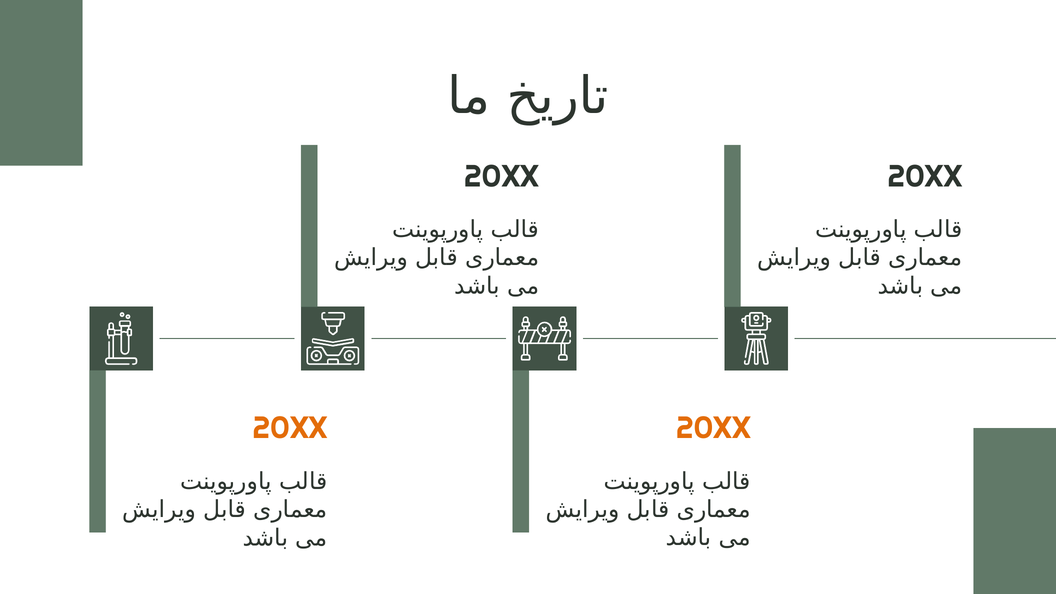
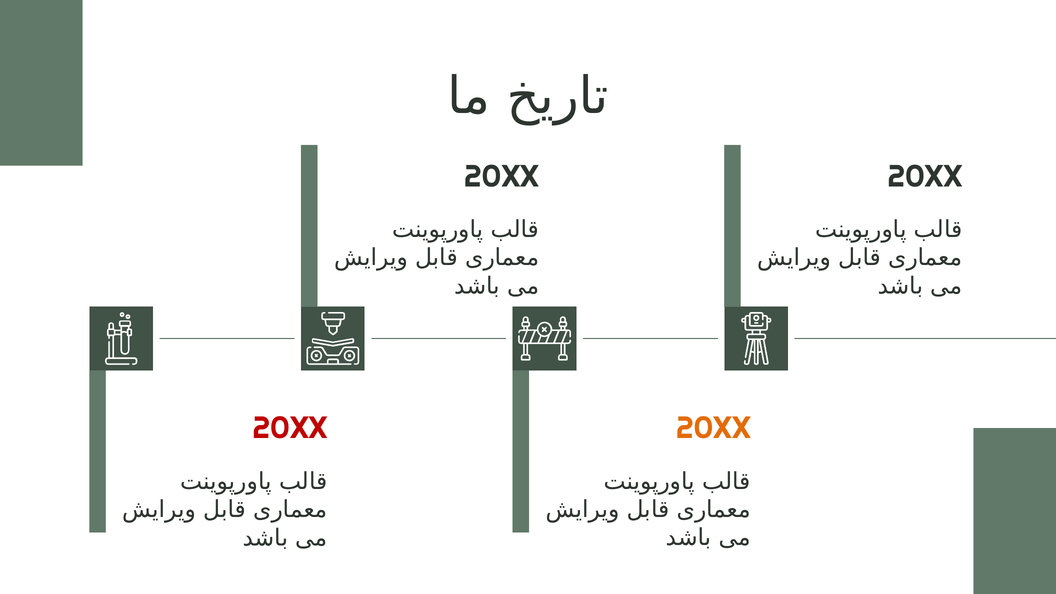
20XX at (290, 428) colour: orange -> red
